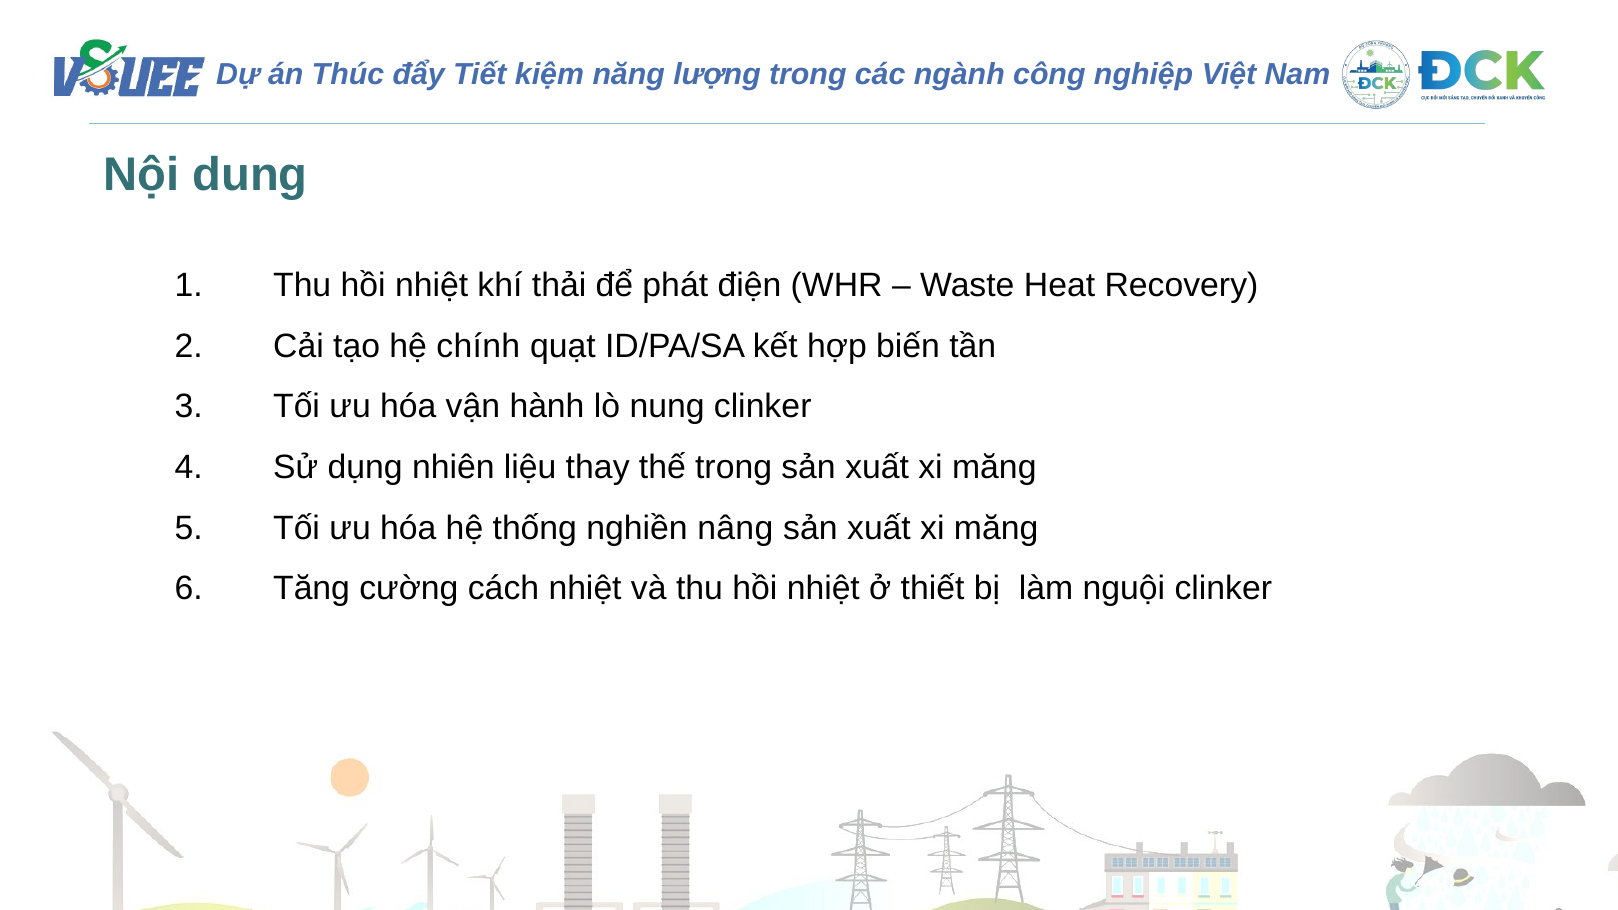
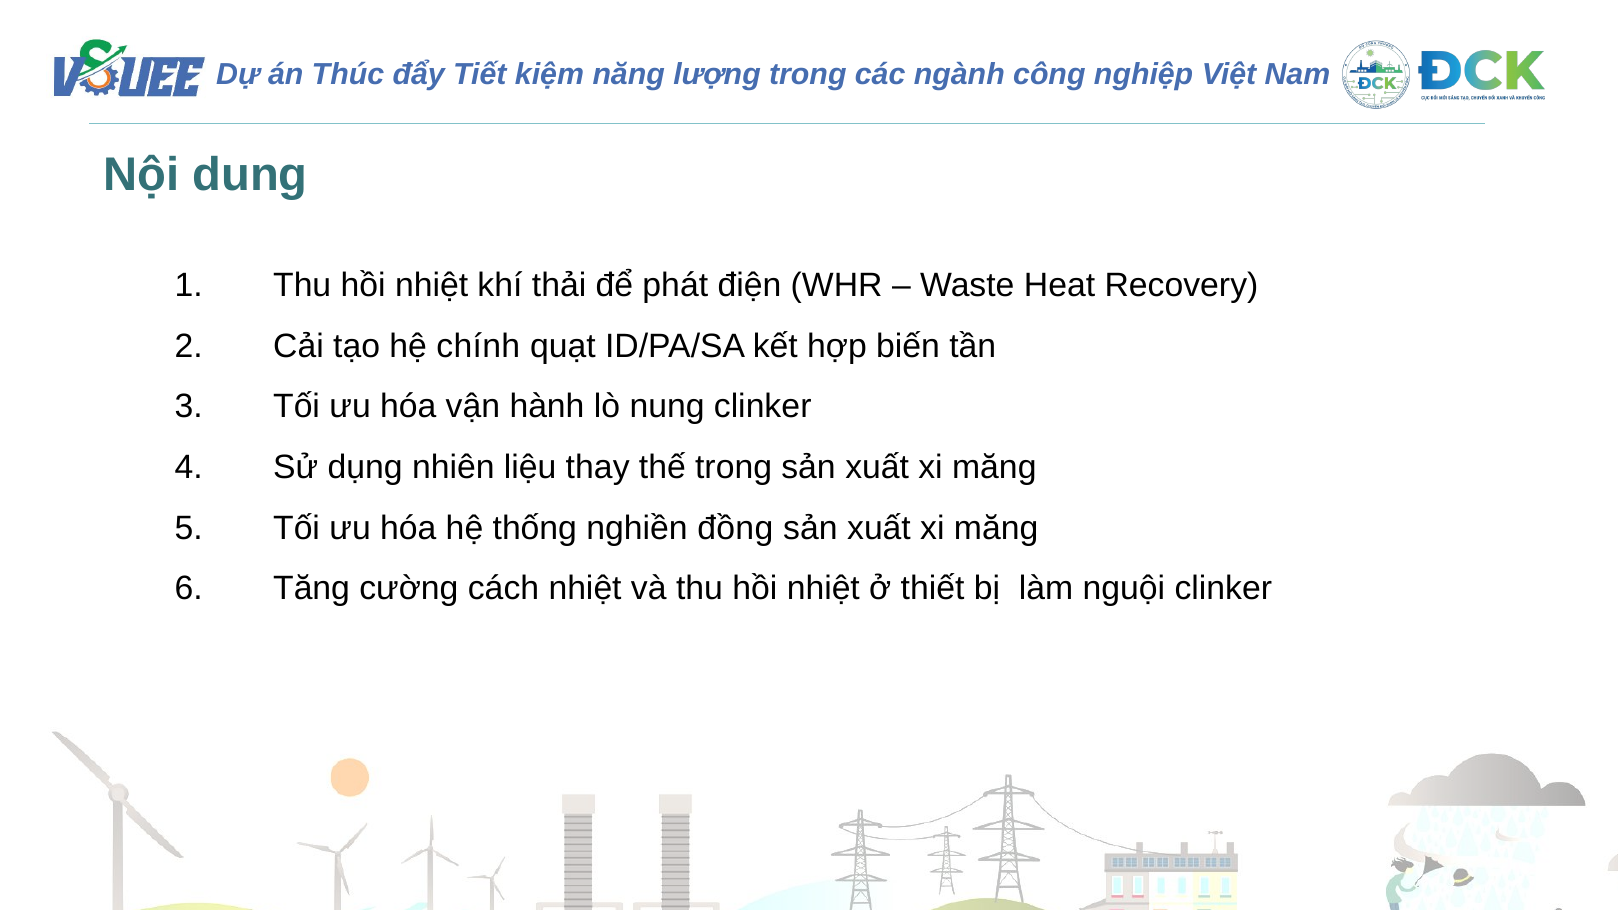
nâng: nâng -> đồng
